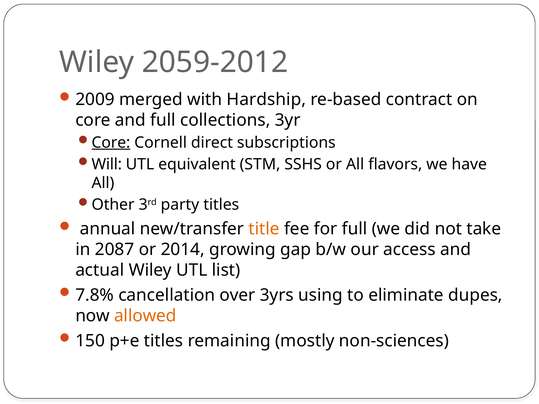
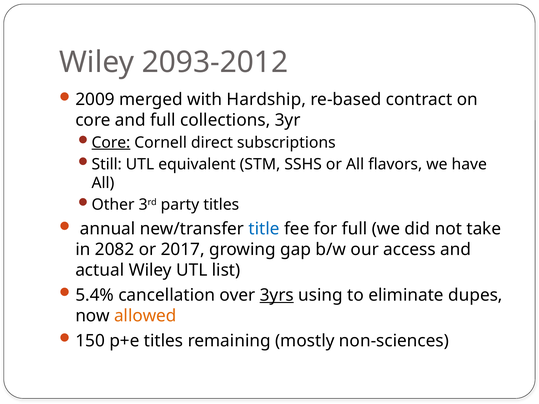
2059-2012: 2059-2012 -> 2093-2012
Will: Will -> Still
title colour: orange -> blue
2087: 2087 -> 2082
2014: 2014 -> 2017
7.8%: 7.8% -> 5.4%
3yrs underline: none -> present
